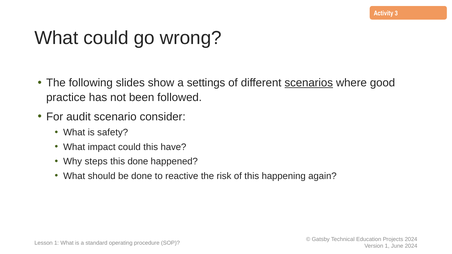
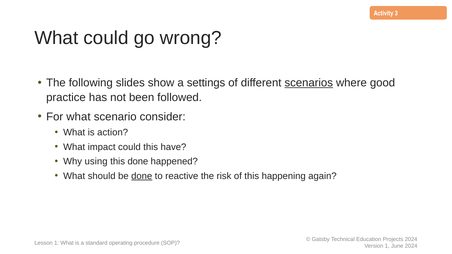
For audit: audit -> what
safety: safety -> action
steps: steps -> using
done at (142, 176) underline: none -> present
